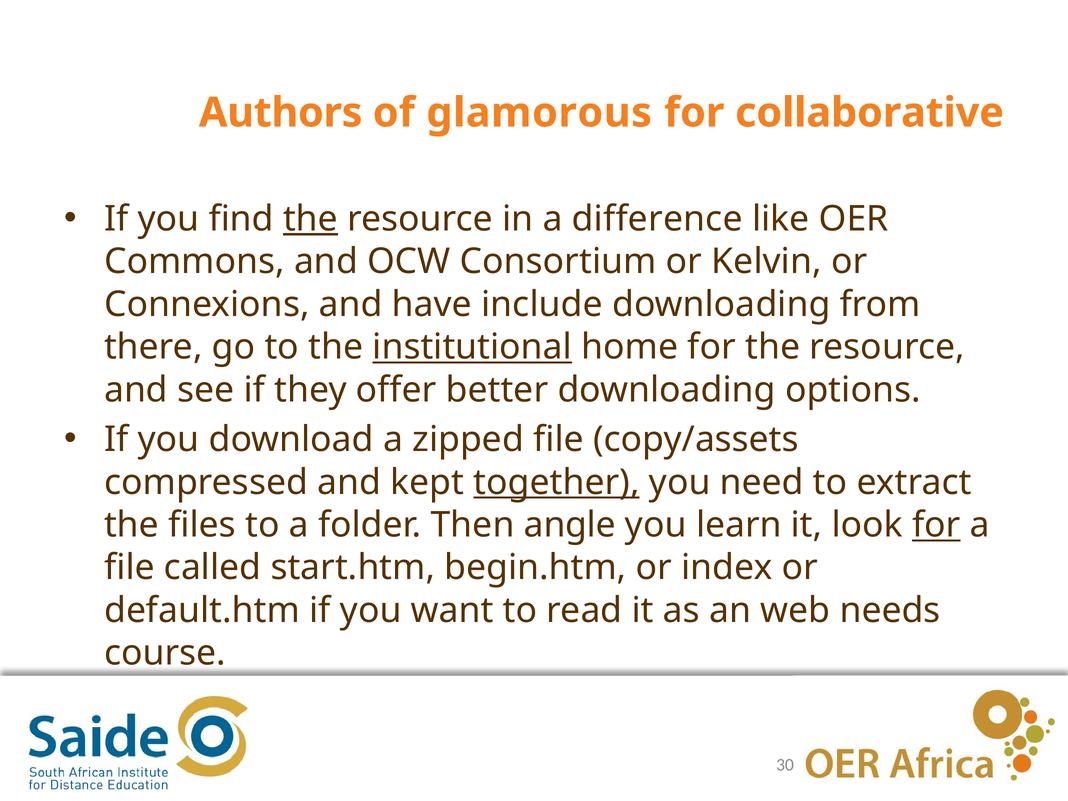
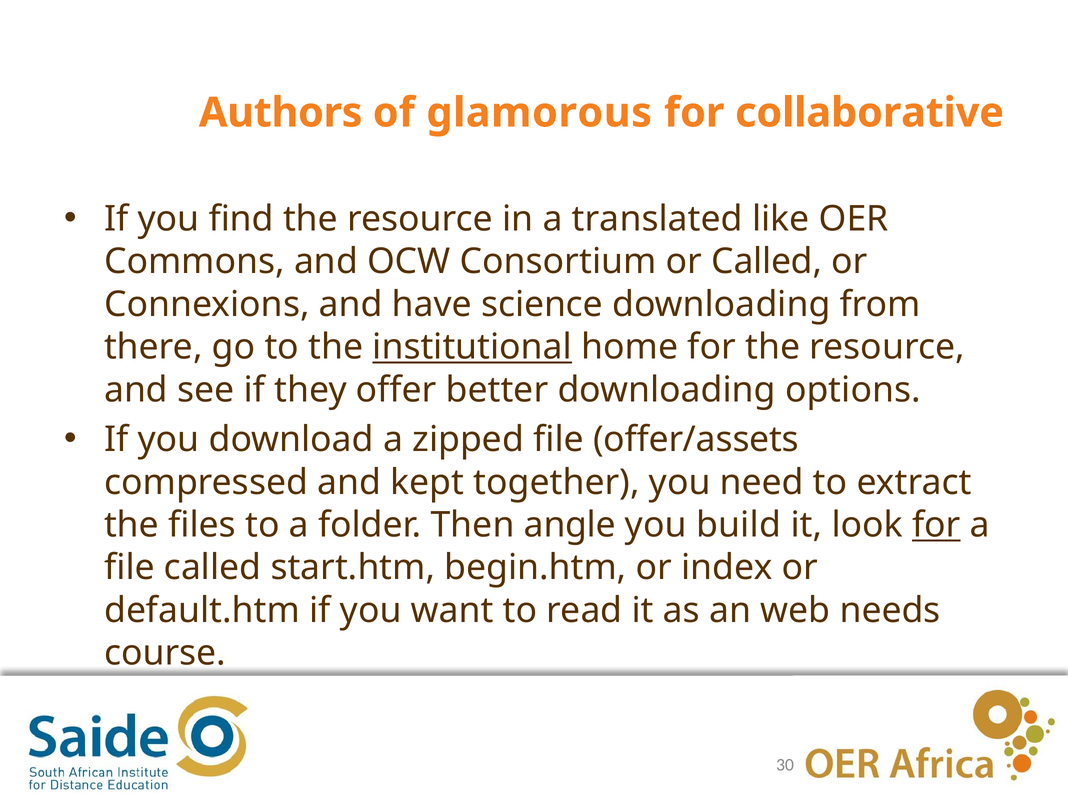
the at (310, 219) underline: present -> none
difference: difference -> translated
or Kelvin: Kelvin -> Called
include: include -> science
copy/assets: copy/assets -> offer/assets
together underline: present -> none
learn: learn -> build
